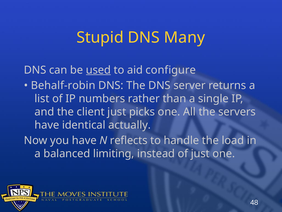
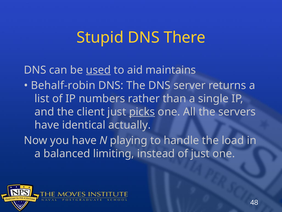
Many: Many -> There
configure: configure -> maintains
picks underline: none -> present
reflects: reflects -> playing
